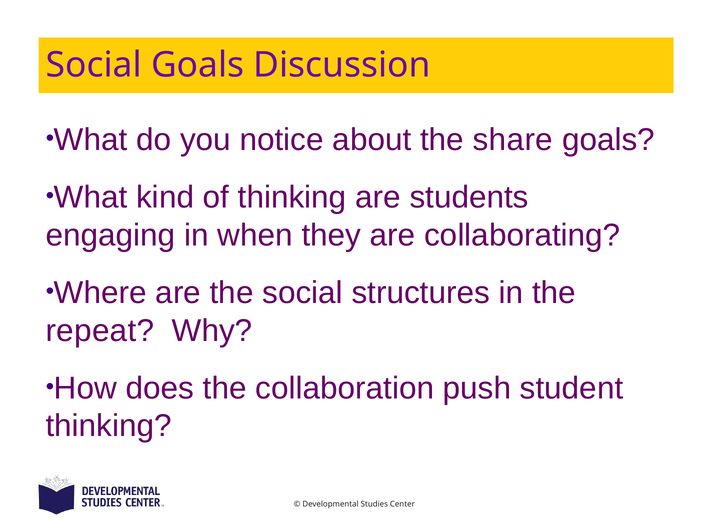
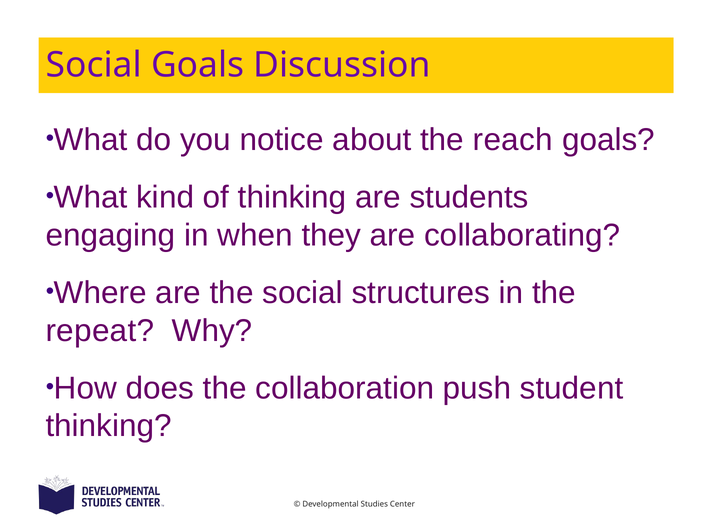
share: share -> reach
